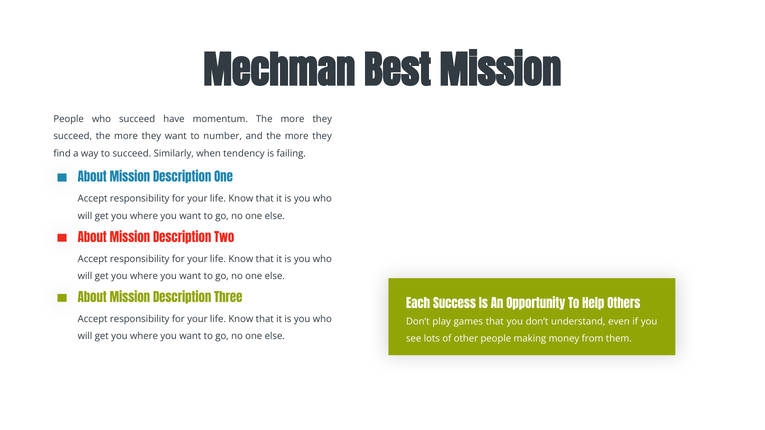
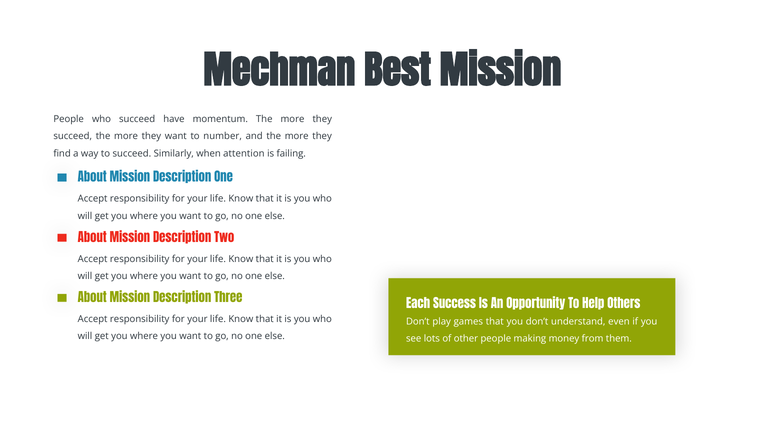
tendency: tendency -> attention
